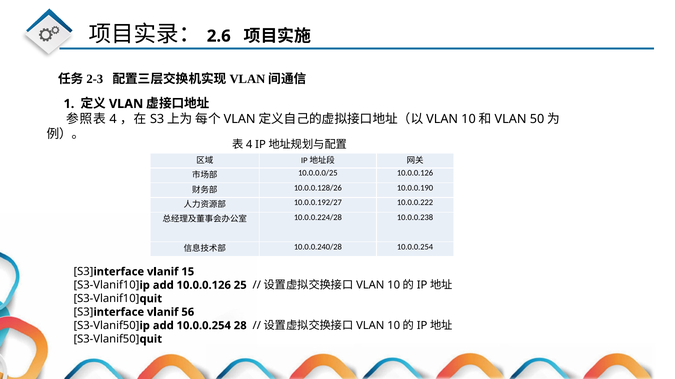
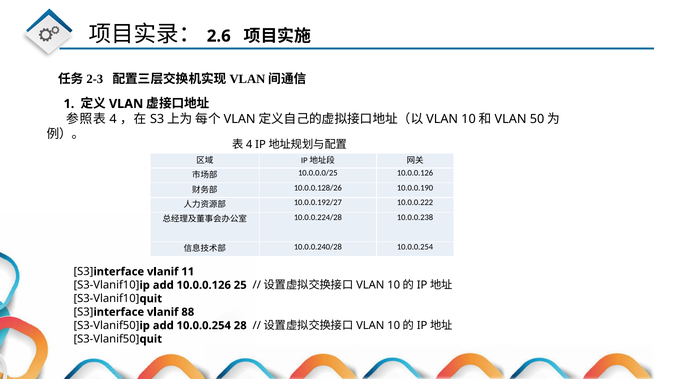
15: 15 -> 11
56: 56 -> 88
